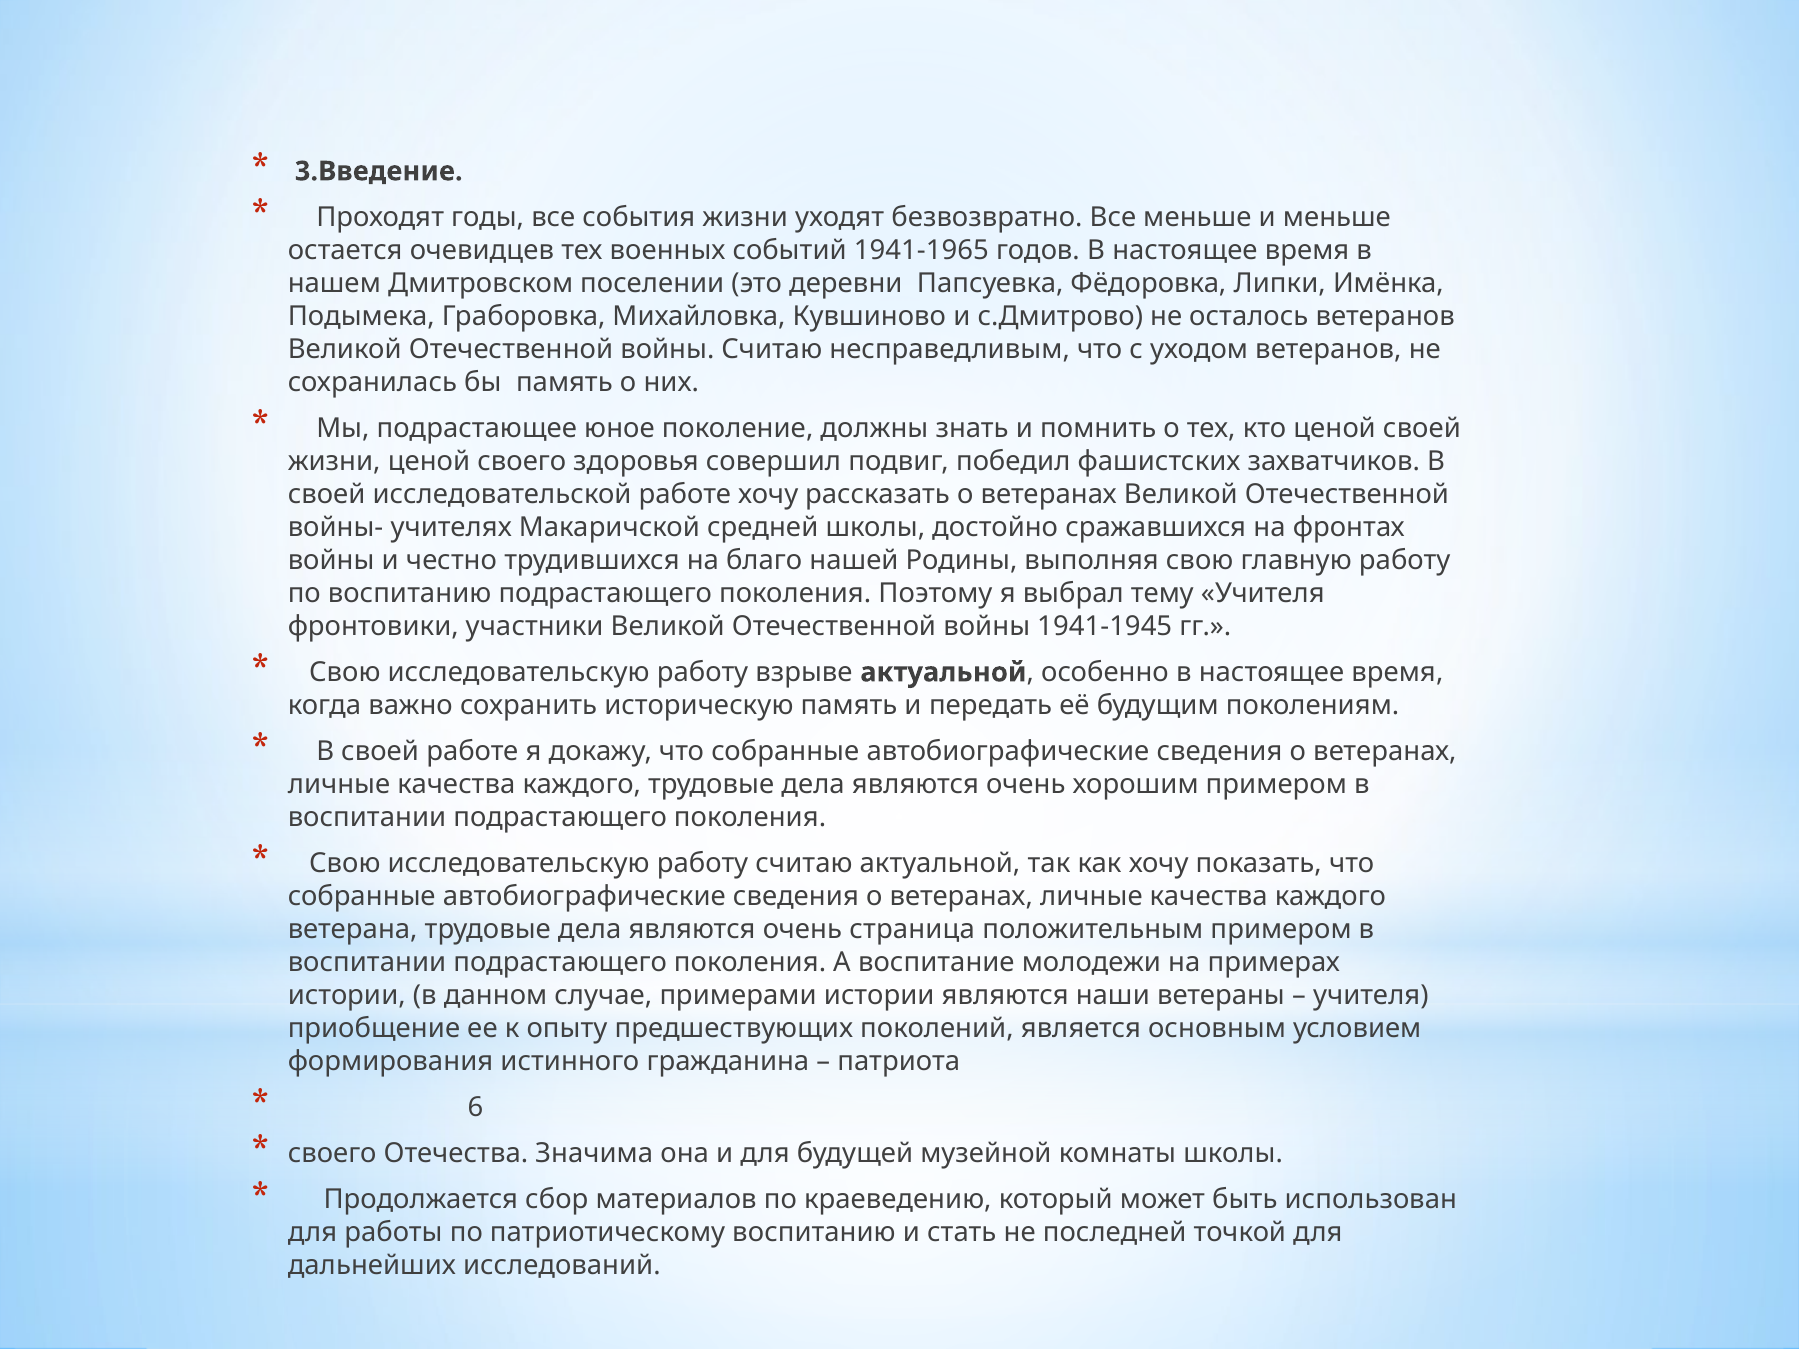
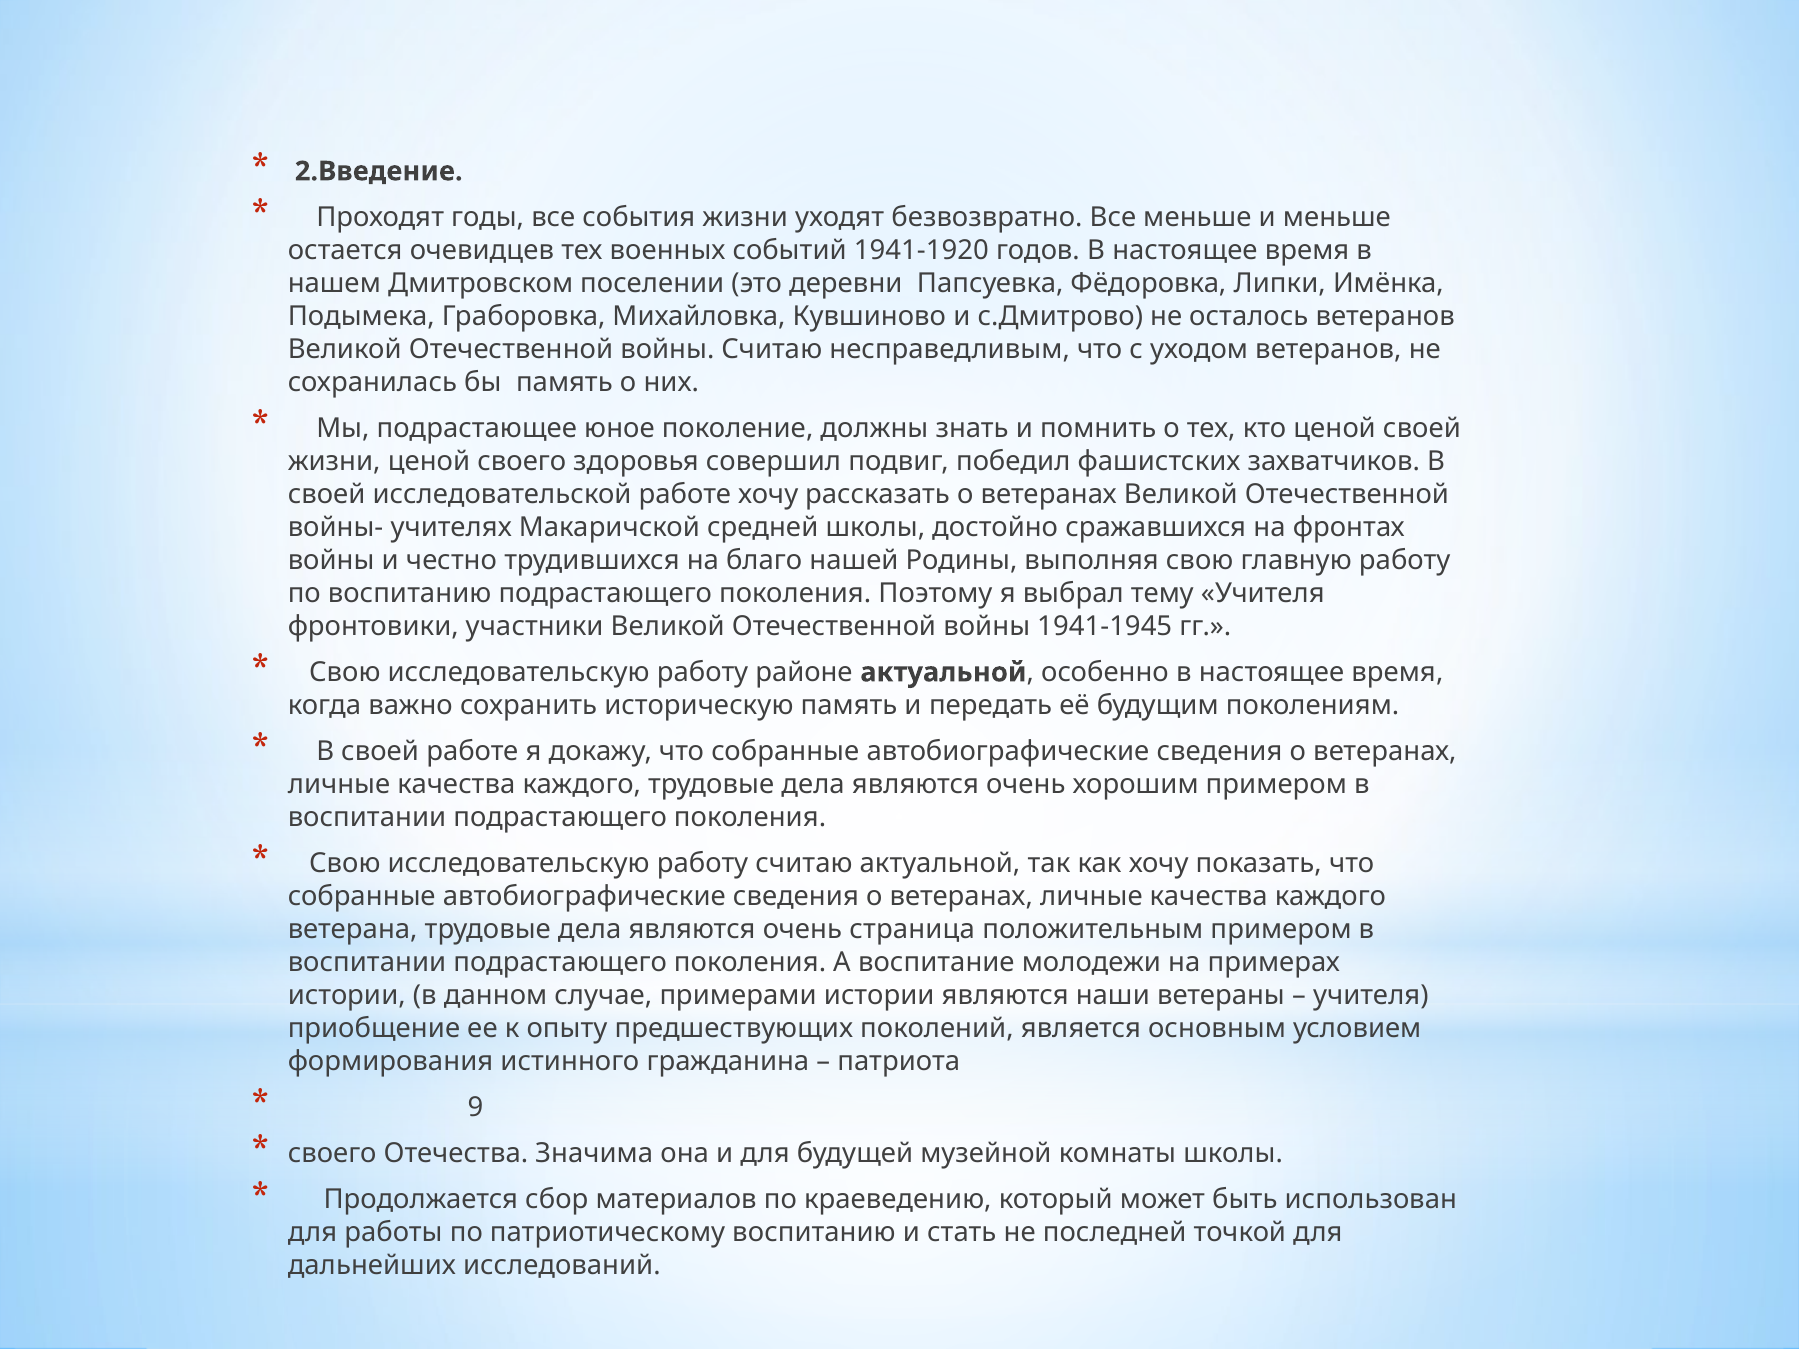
3.Введение: 3.Введение -> 2.Введение
1941-1965: 1941-1965 -> 1941-1920
взрыве: взрыве -> районе
6: 6 -> 9
